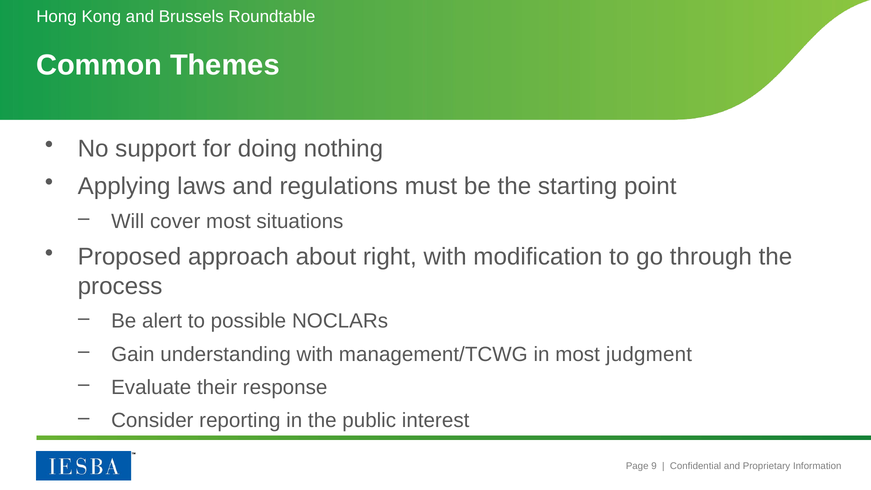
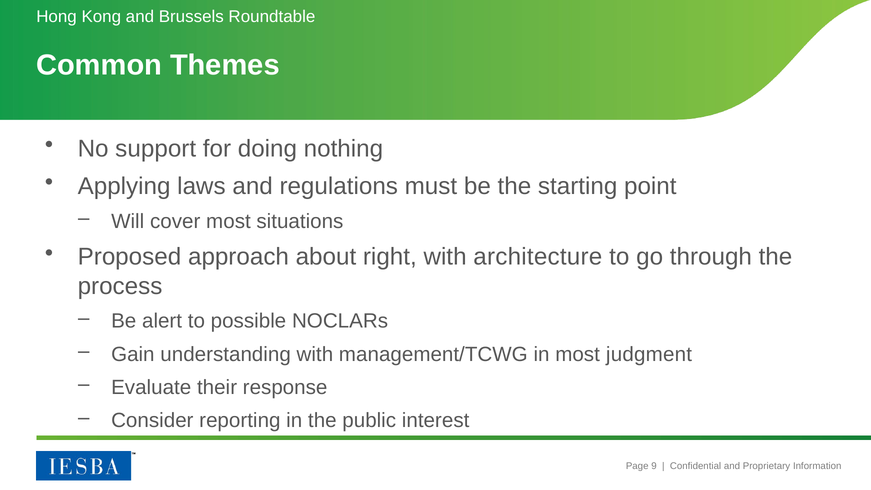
modification: modification -> architecture
